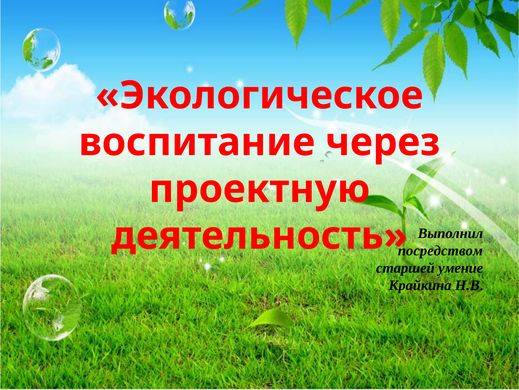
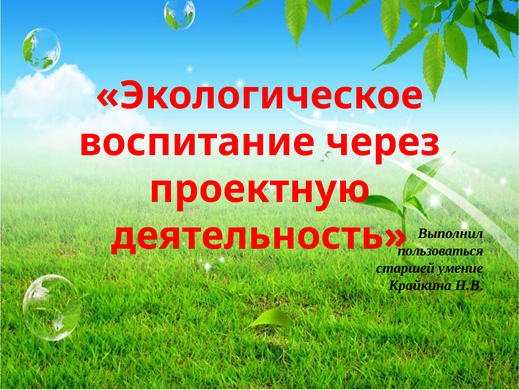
посредством: посредством -> пользоваться
